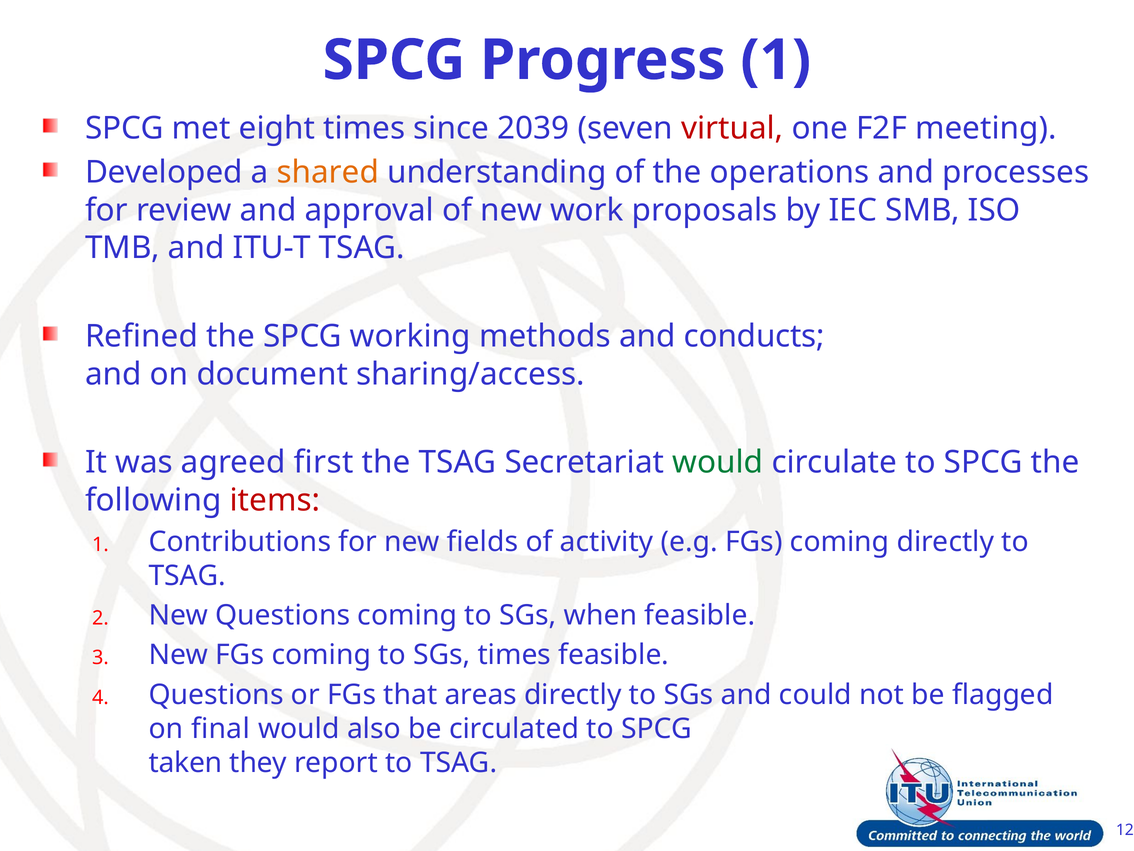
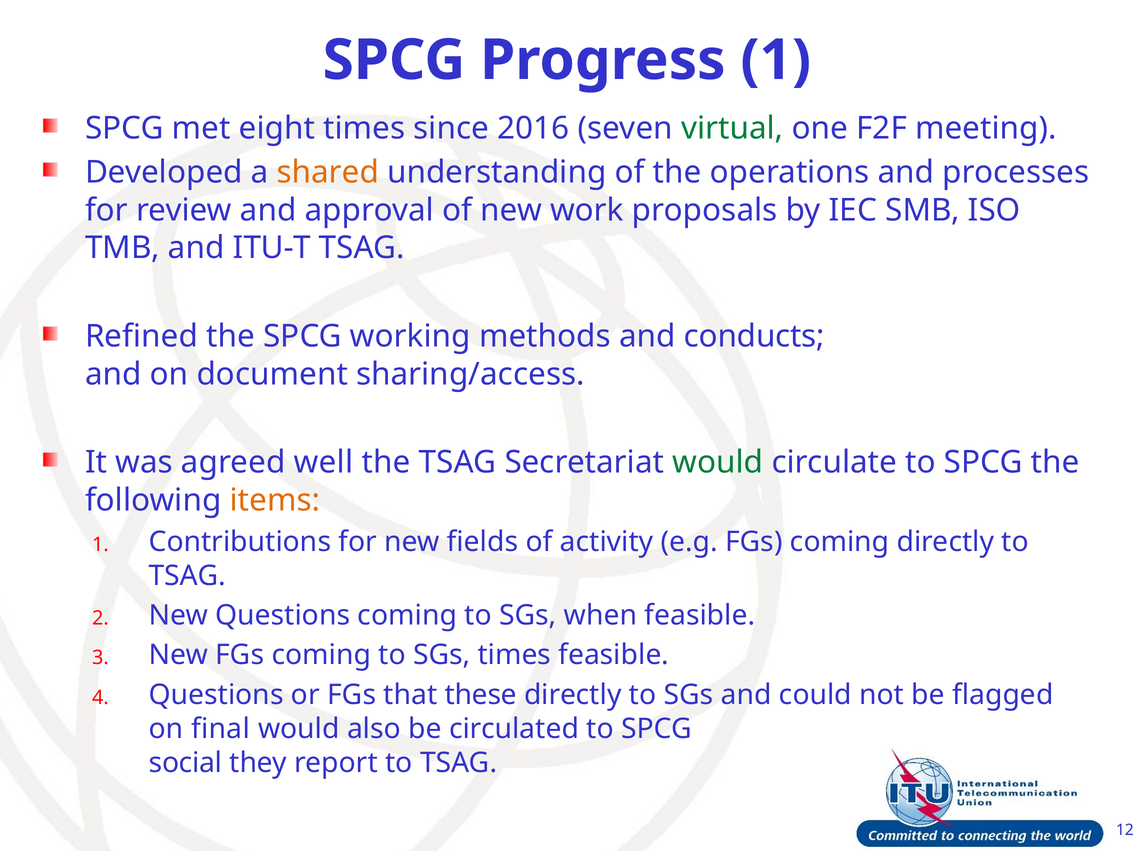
2039: 2039 -> 2016
virtual colour: red -> green
first: first -> well
items colour: red -> orange
areas: areas -> these
taken: taken -> social
